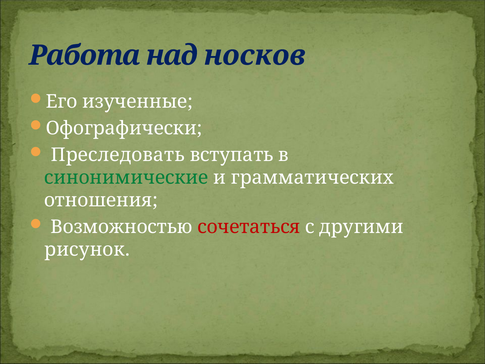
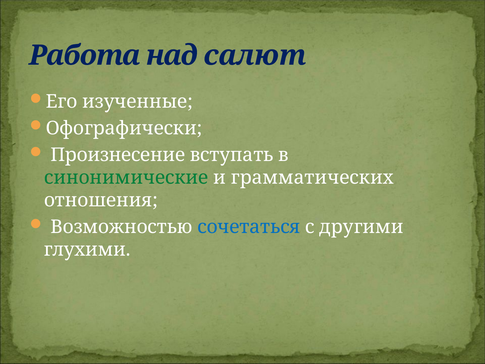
носков: носков -> салют
Преследовать: Преследовать -> Произнесение
сочетаться colour: red -> blue
рисунок: рисунок -> глухими
